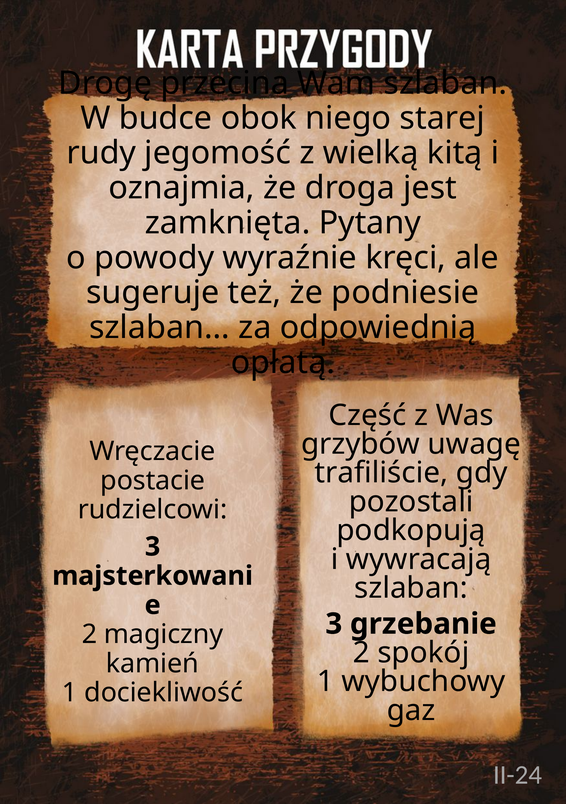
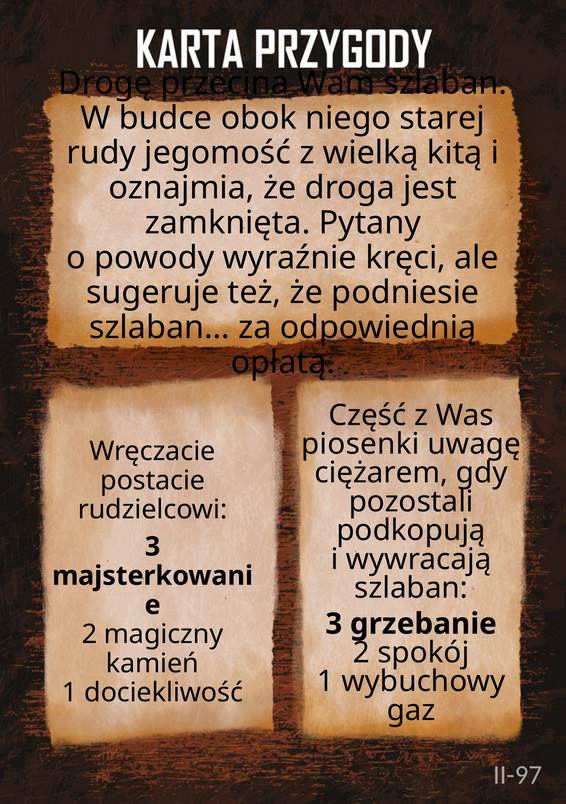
grzybów: grzybów -> piosenki
trafiliście: trafiliście -> ciężarem
II-24: II-24 -> II-97
